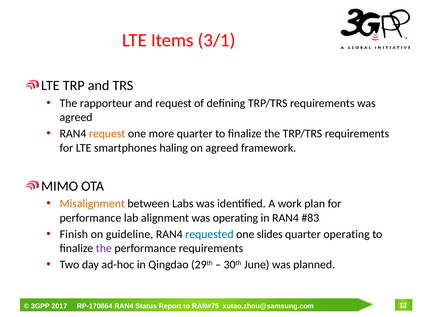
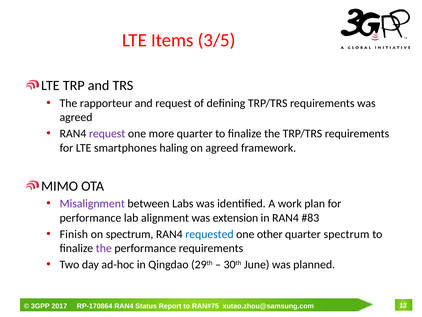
3/1: 3/1 -> 3/5
request at (107, 134) colour: orange -> purple
Misalignment colour: orange -> purple
was operating: operating -> extension
on guideline: guideline -> spectrum
slides: slides -> other
quarter operating: operating -> spectrum
